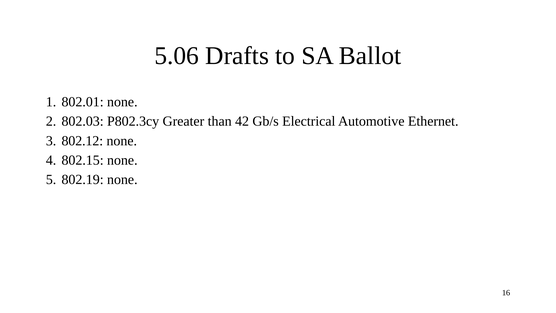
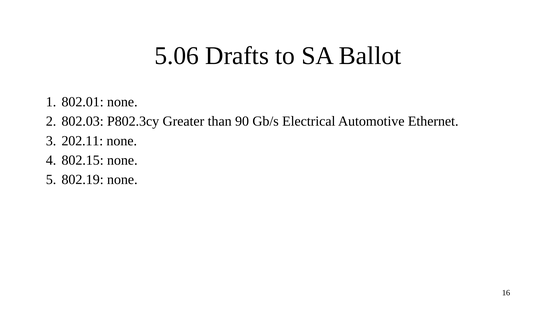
42: 42 -> 90
802.12: 802.12 -> 202.11
